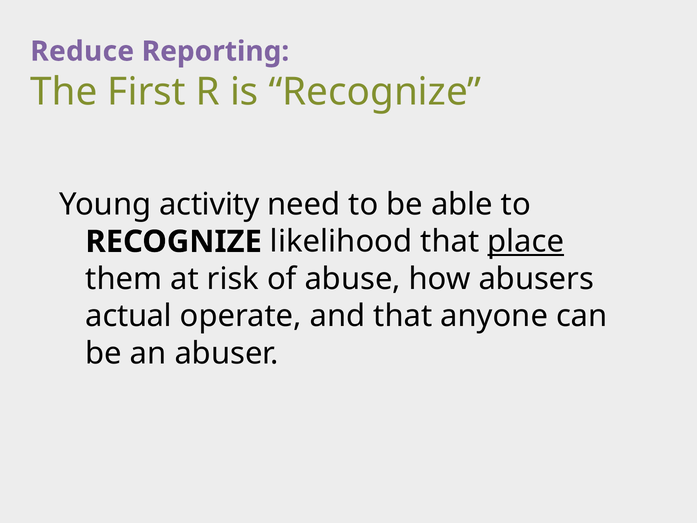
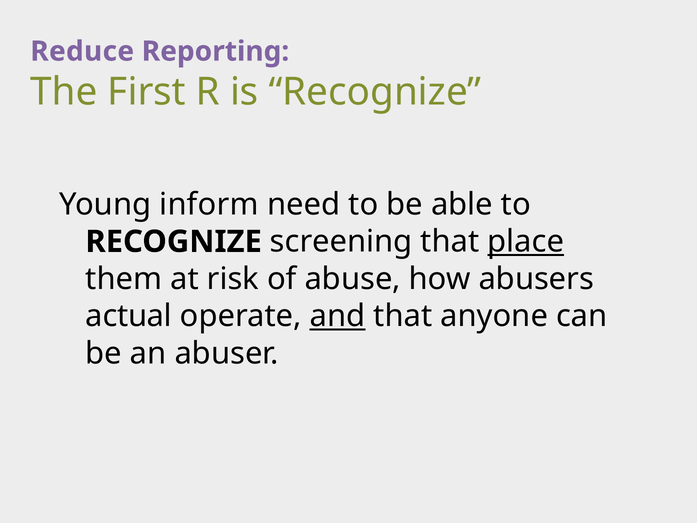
activity: activity -> inform
likelihood: likelihood -> screening
and underline: none -> present
